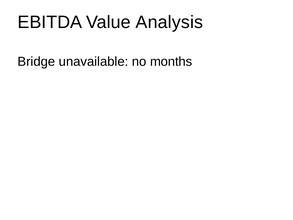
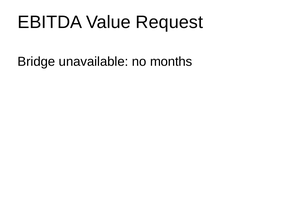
Analysis: Analysis -> Request
